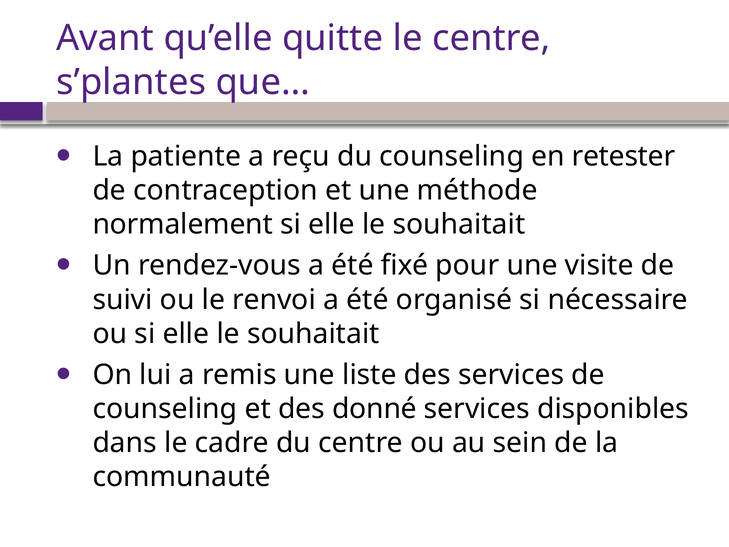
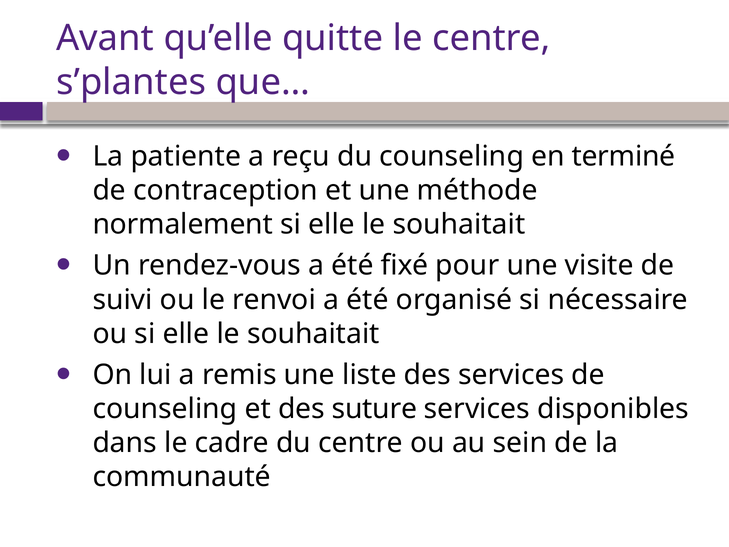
retester: retester -> terminé
donné: donné -> suture
